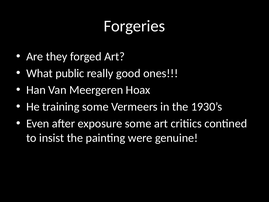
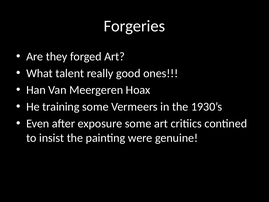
public: public -> talent
